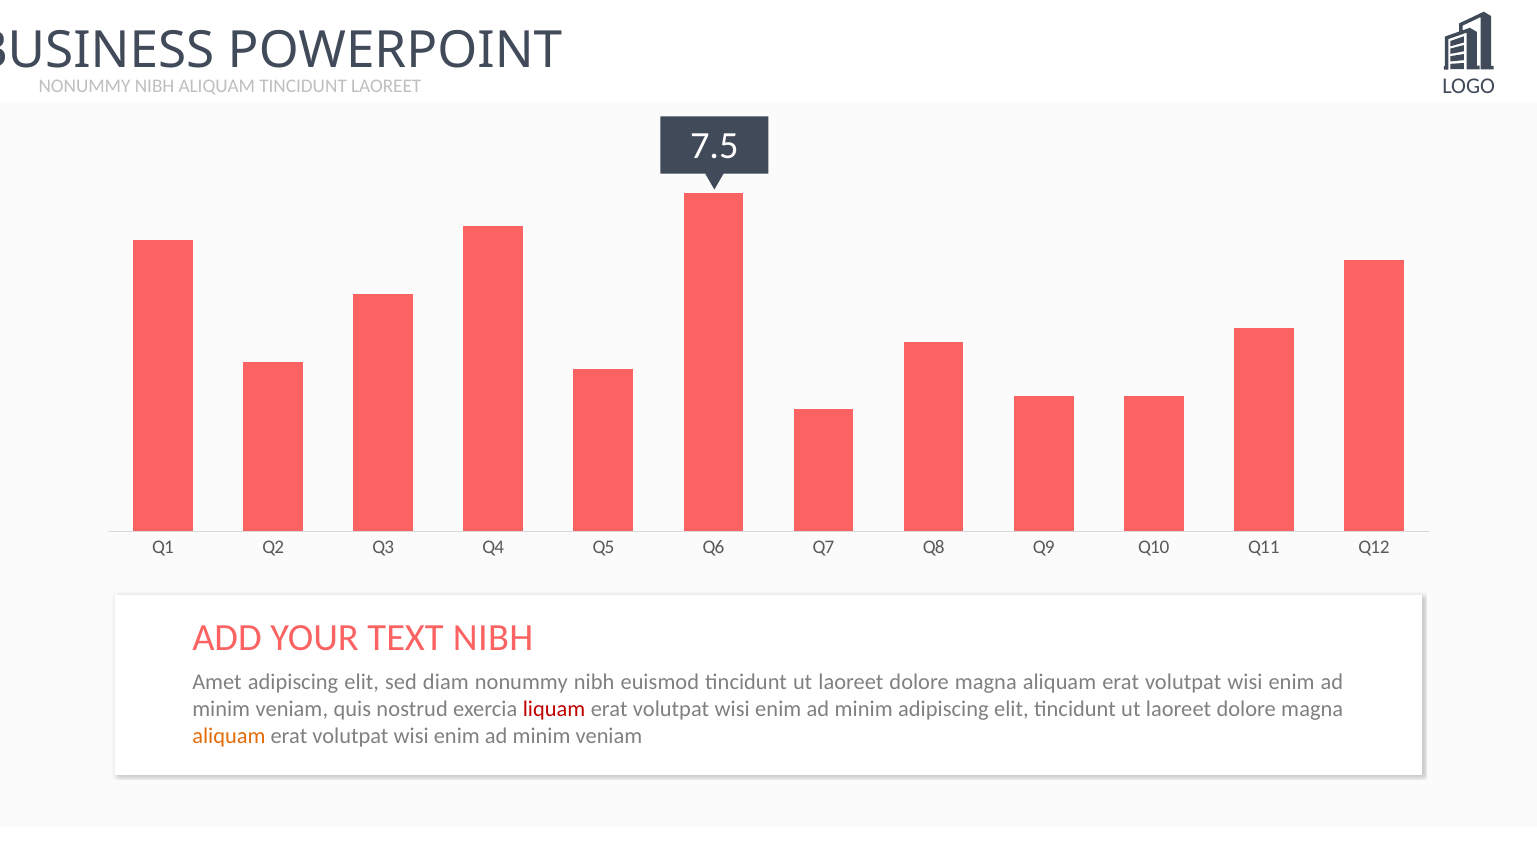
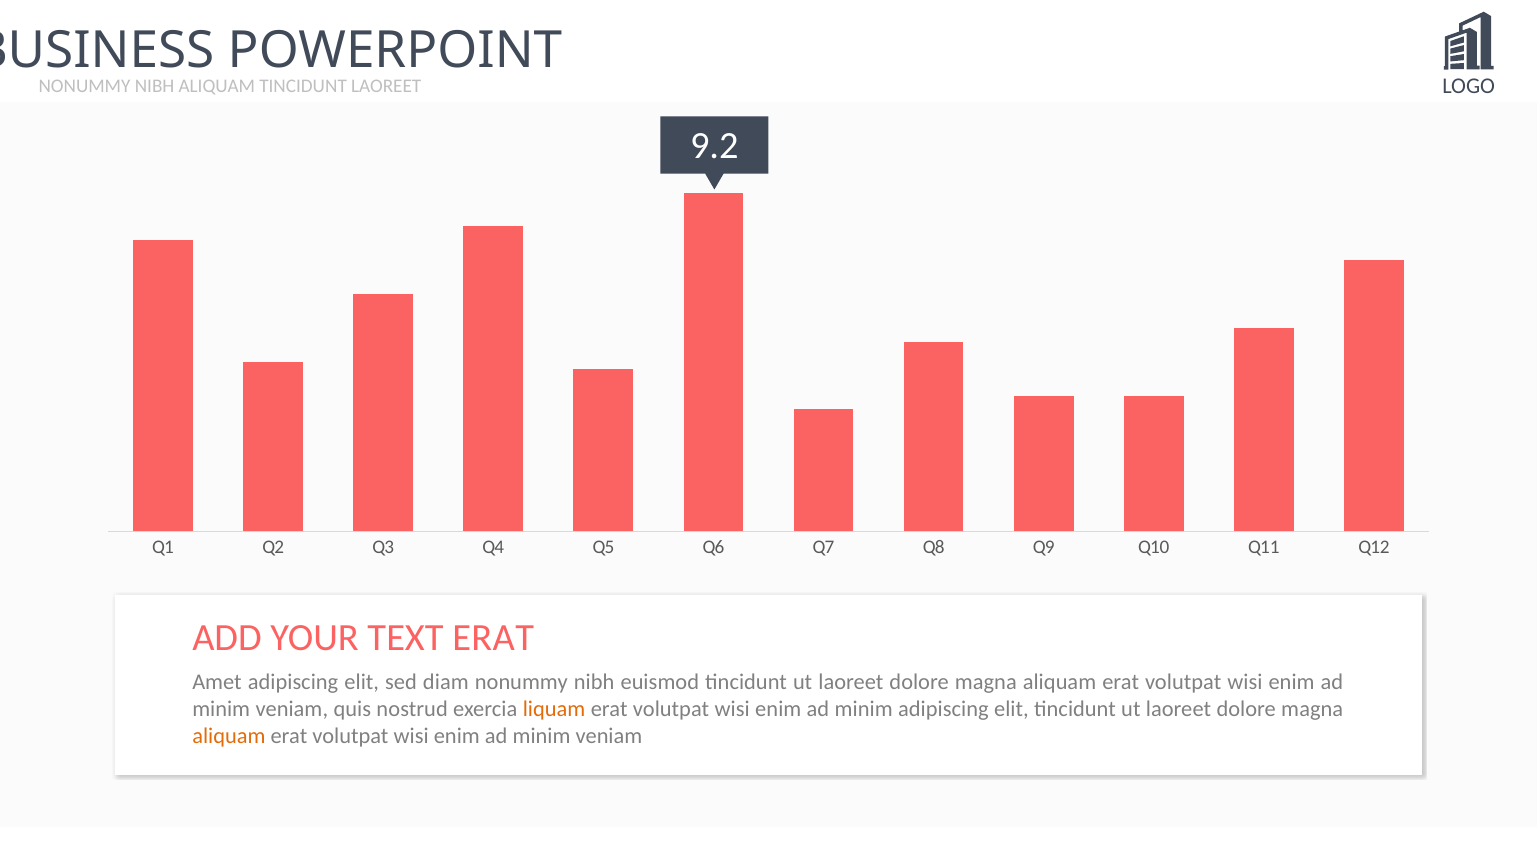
7.5: 7.5 -> 9.2
TEXT NIBH: NIBH -> ERAT
liquam colour: red -> orange
